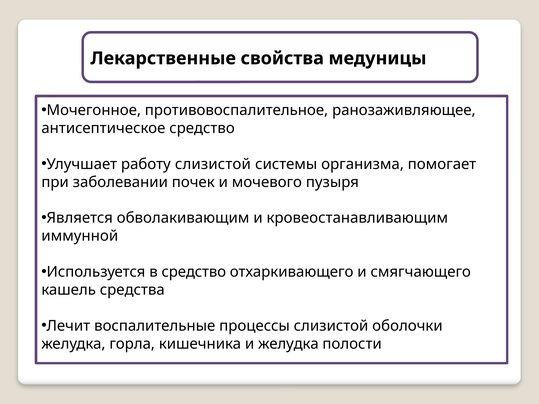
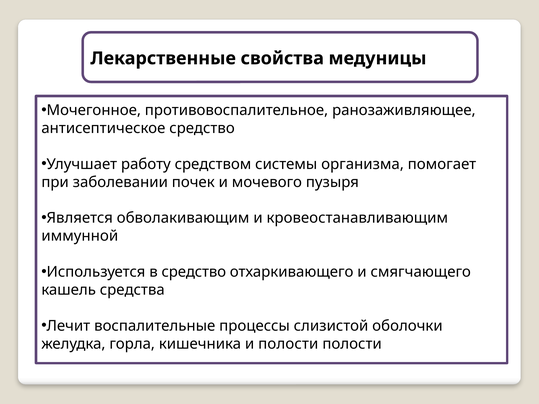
работу слизистой: слизистой -> средством
и желудка: желудка -> полости
